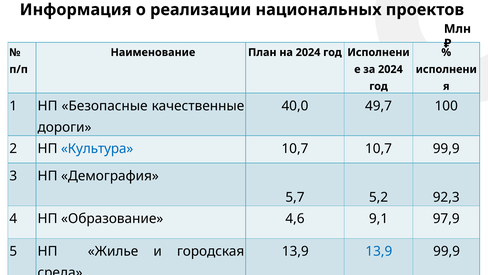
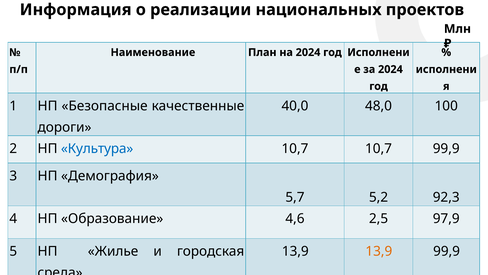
49,7: 49,7 -> 48,0
9,1: 9,1 -> 2,5
13,9 at (379, 251) colour: blue -> orange
